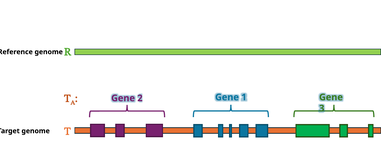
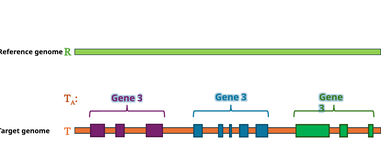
2 at (140, 98): 2 -> 3
1 at (244, 97): 1 -> 3
